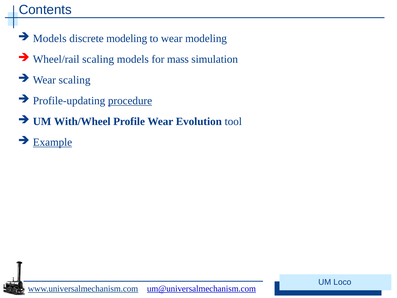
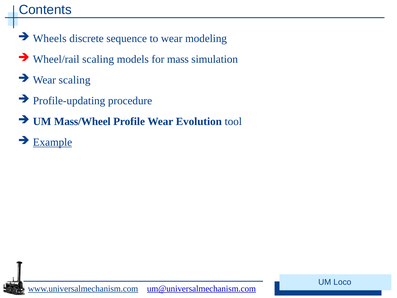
Models at (50, 38): Models -> Wheels
discrete modeling: modeling -> sequence
procedure underline: present -> none
With/Wheel: With/Wheel -> Mass/Wheel
